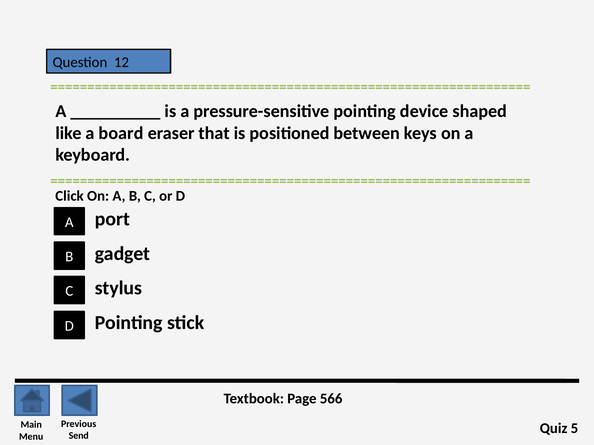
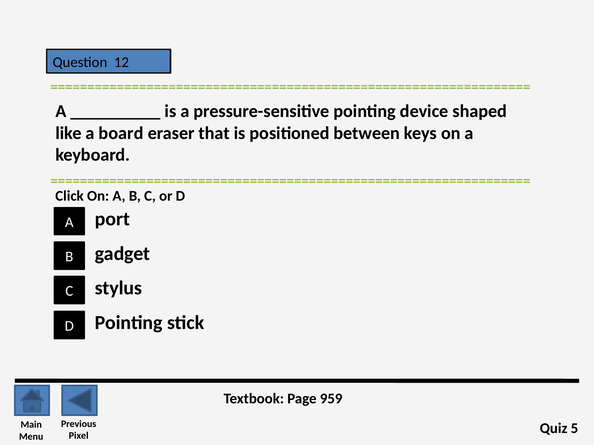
566: 566 -> 959
Send: Send -> Pixel
